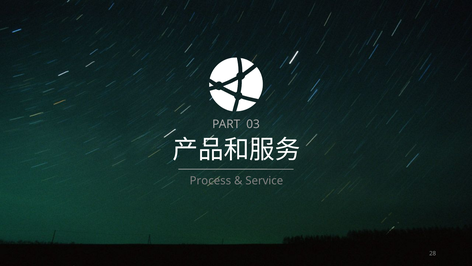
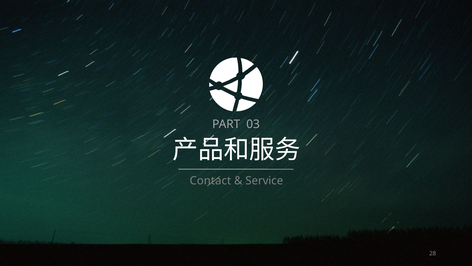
Process: Process -> Contact
